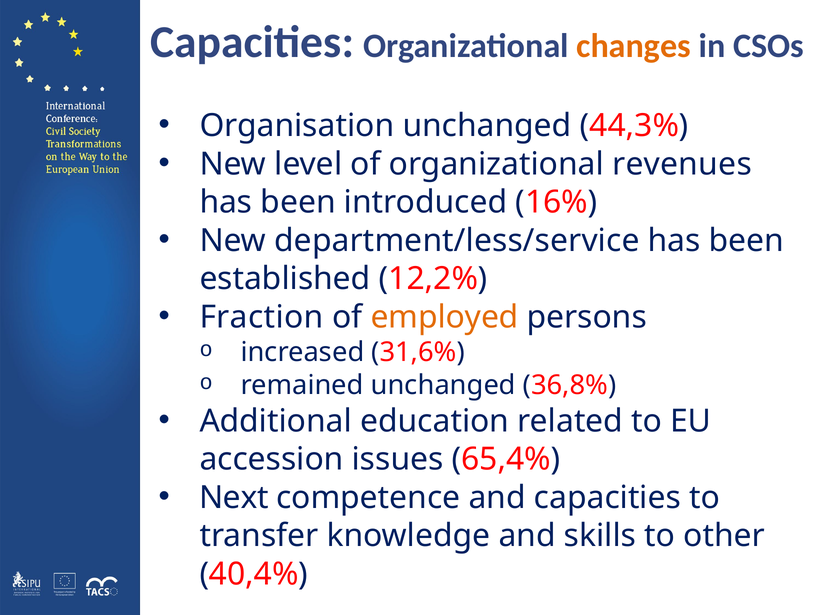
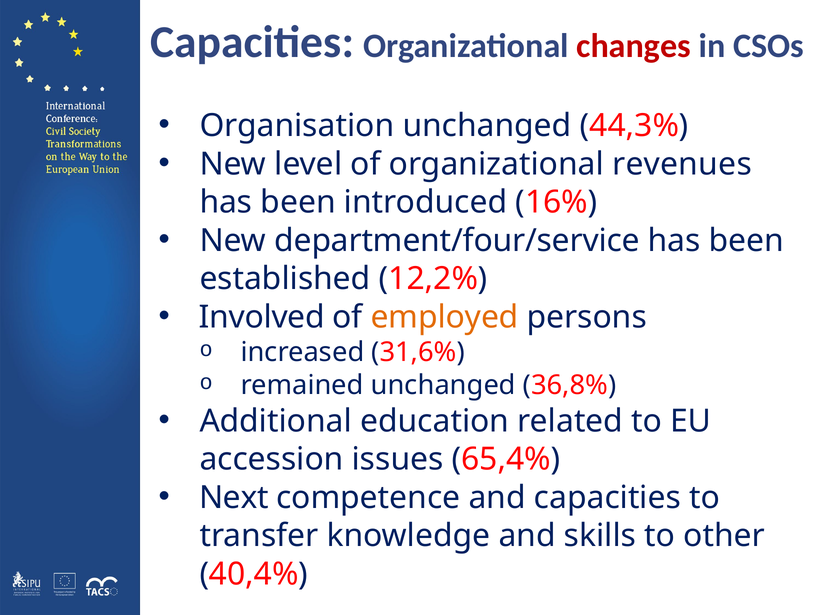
changes colour: orange -> red
department/less/service: department/less/service -> department/four/service
Fraction: Fraction -> Involved
